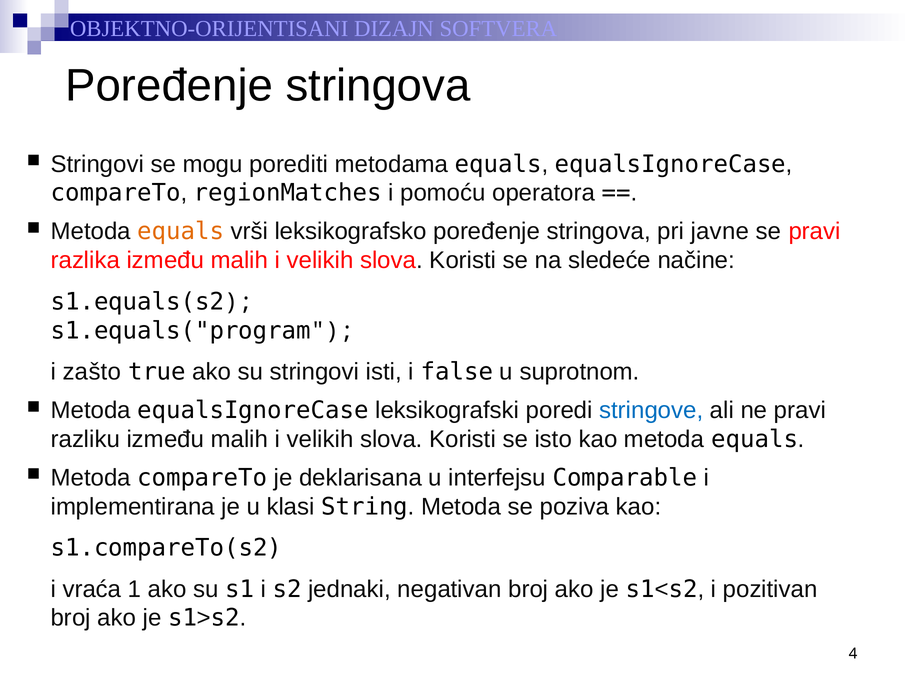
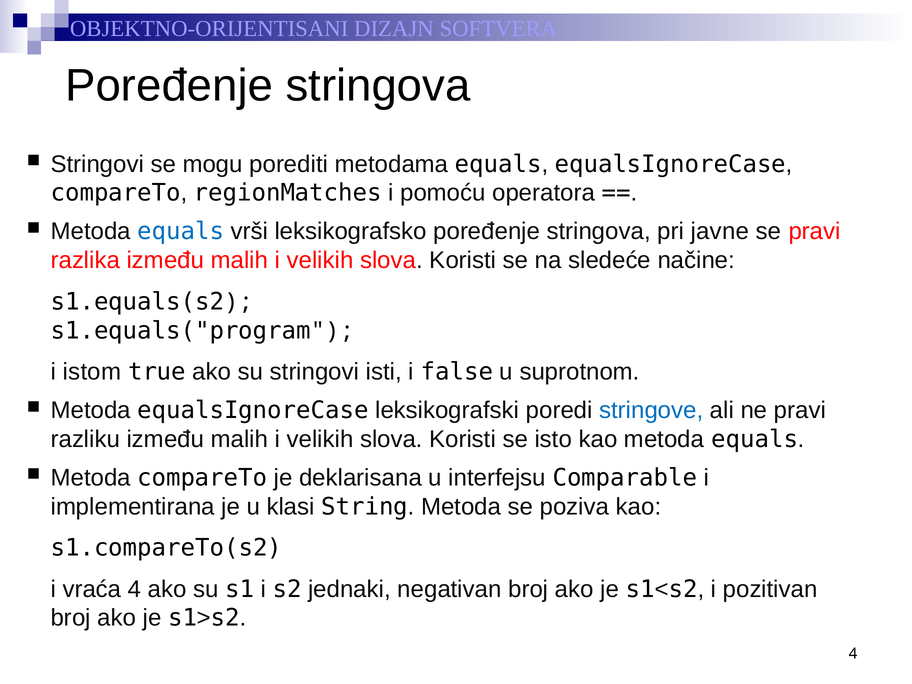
equals at (181, 232) colour: orange -> blue
zašto: zašto -> istom
vraća 1: 1 -> 4
